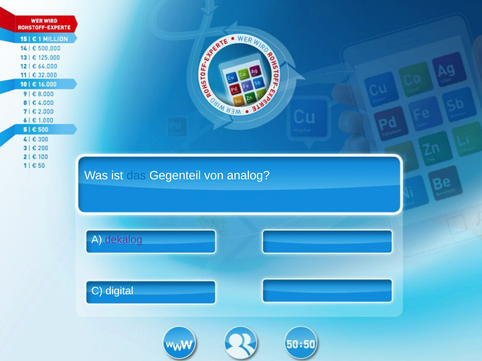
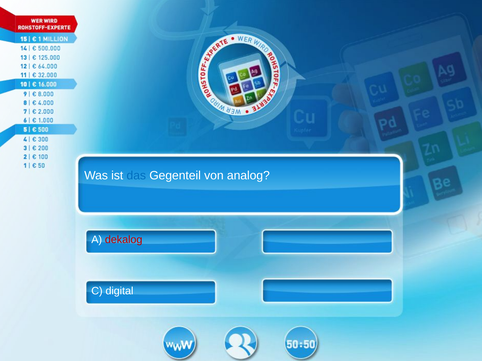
dekalog colour: purple -> red
